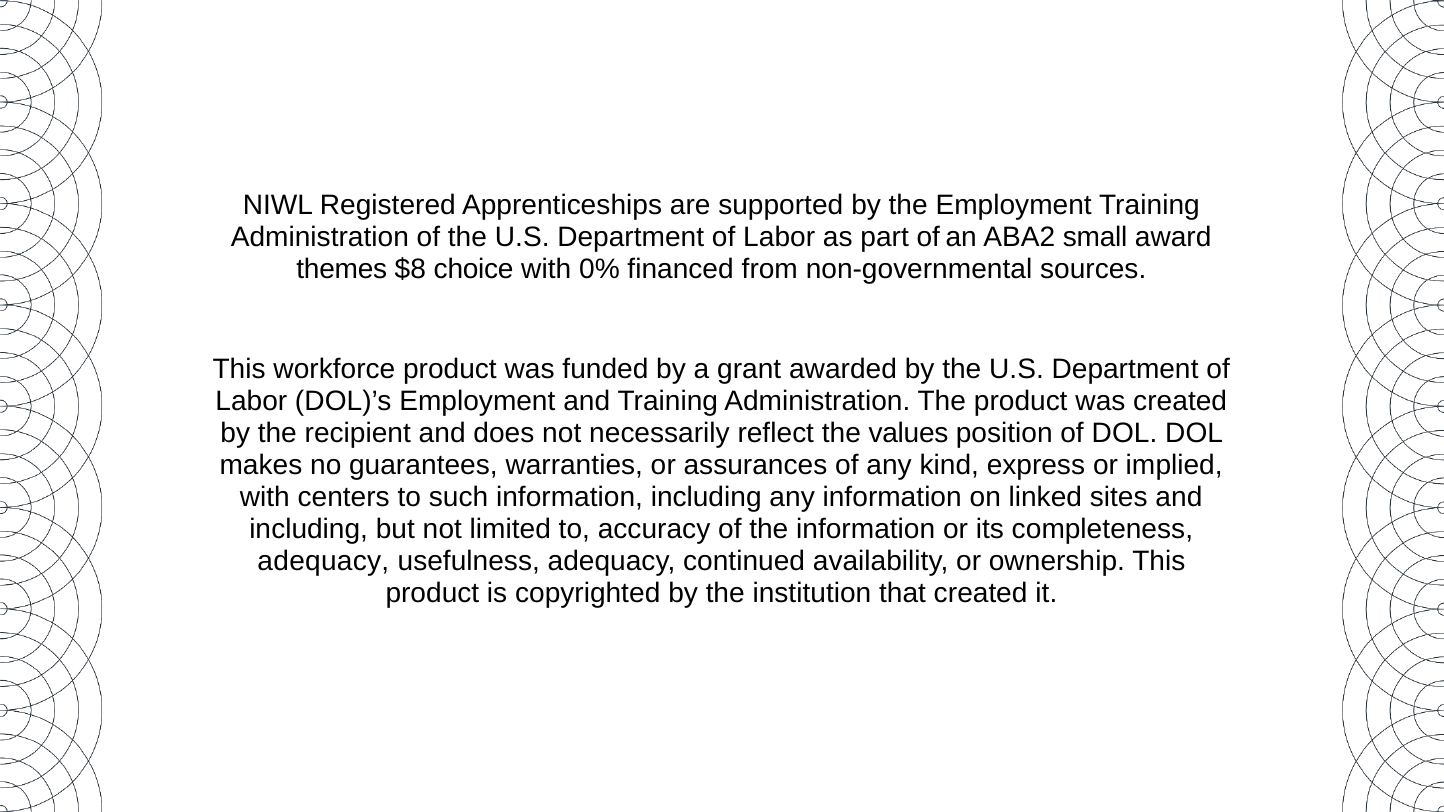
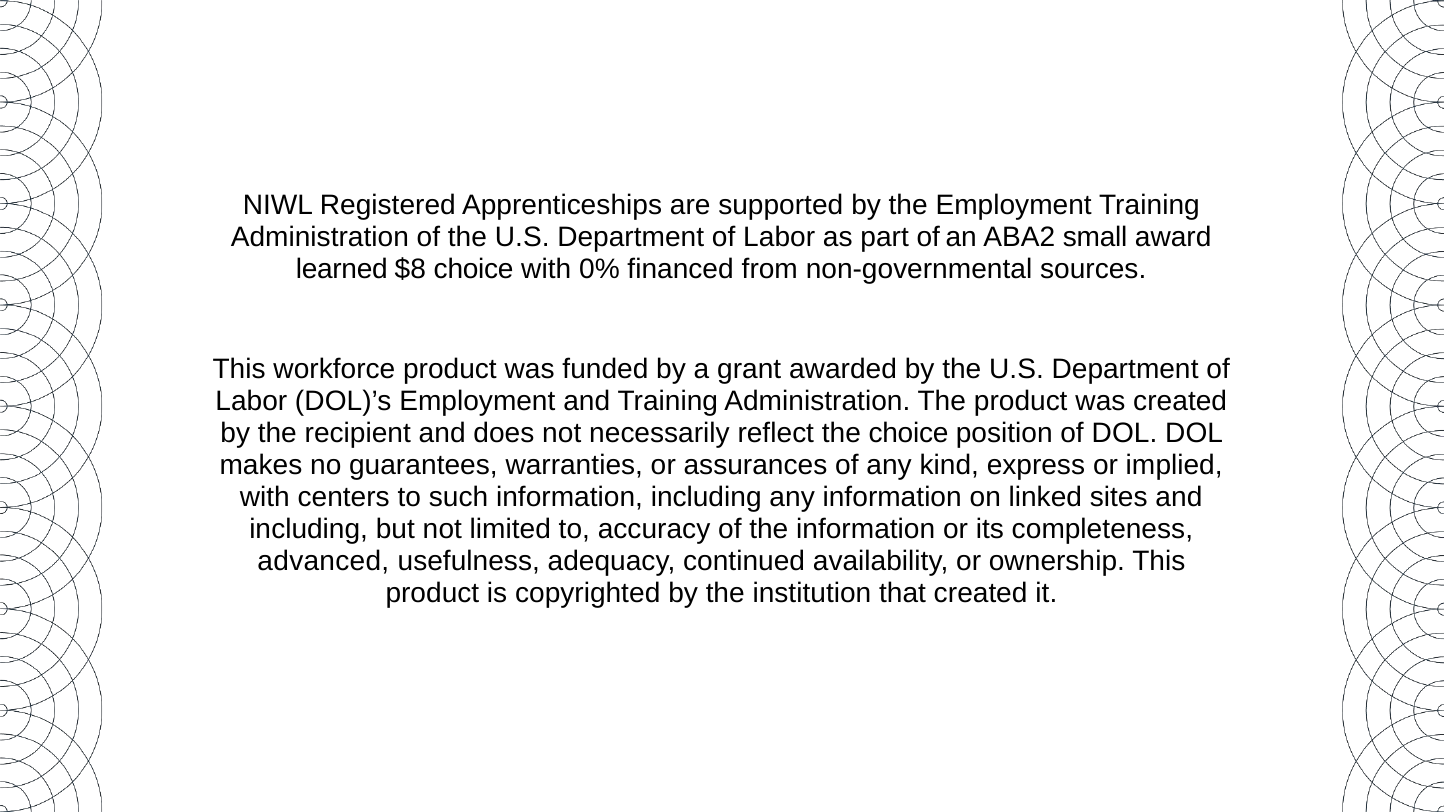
themes: themes -> learned
the values: values -> choice
adequacy at (323, 561): adequacy -> advanced
